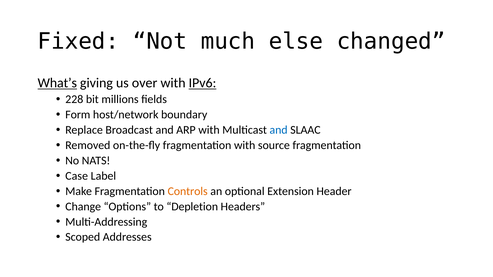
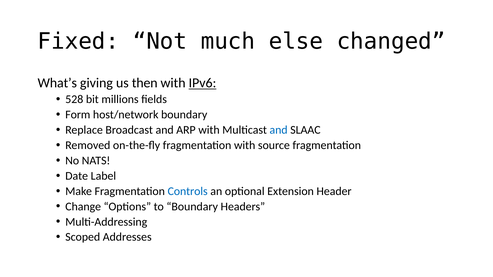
What’s underline: present -> none
over: over -> then
228: 228 -> 528
Case: Case -> Date
Controls colour: orange -> blue
to Depletion: Depletion -> Boundary
